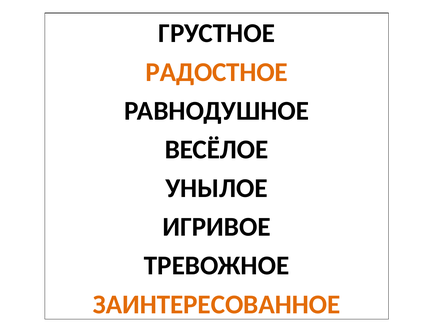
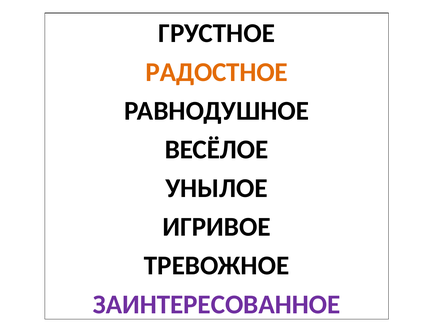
ЗАИНТЕРЕСОВАННОЕ colour: orange -> purple
